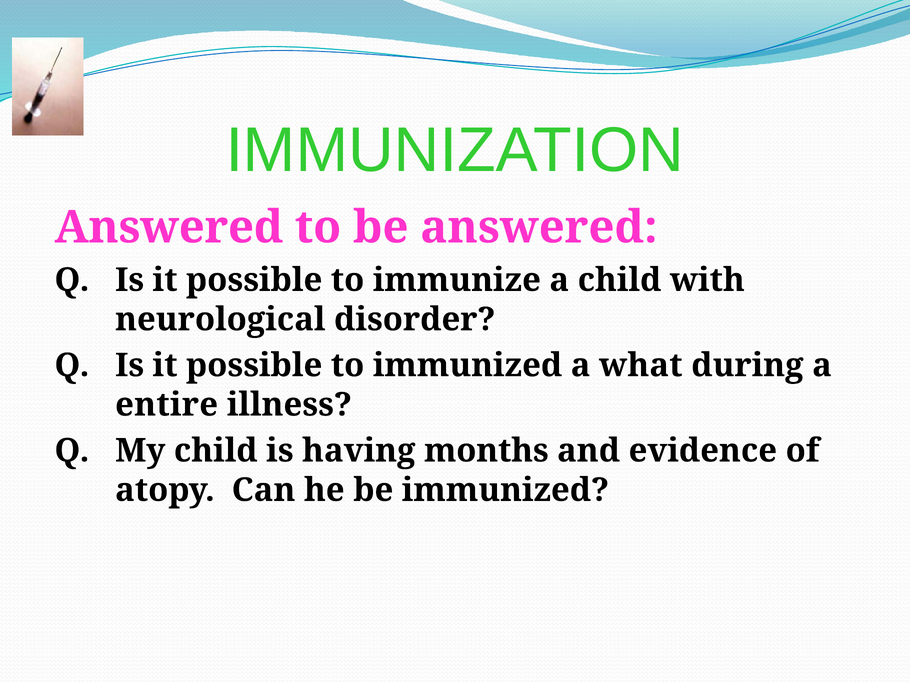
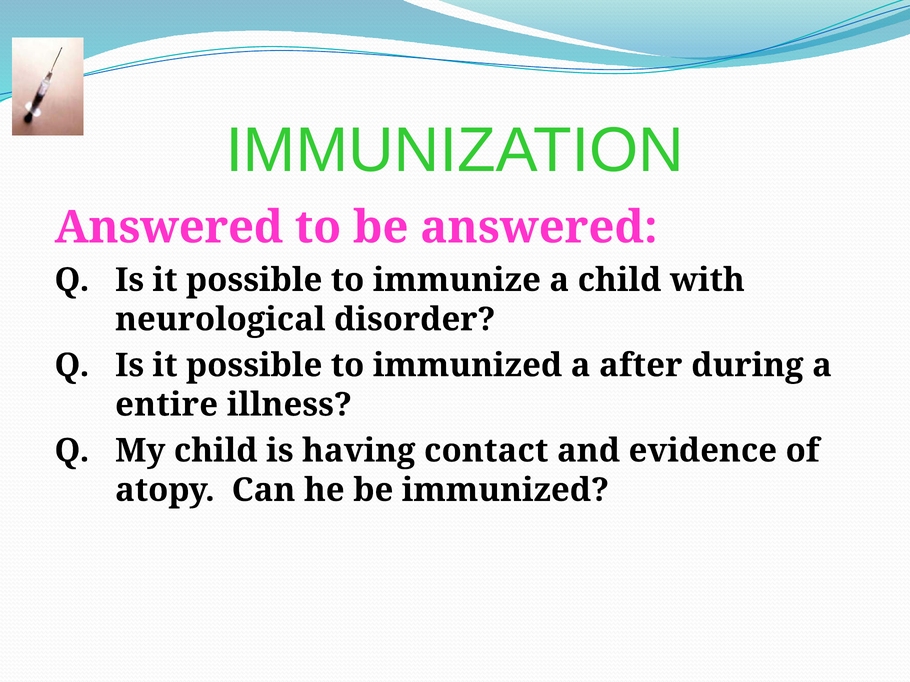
what: what -> after
months: months -> contact
